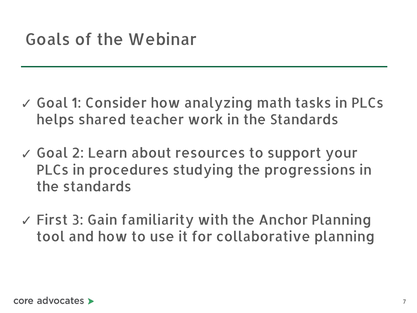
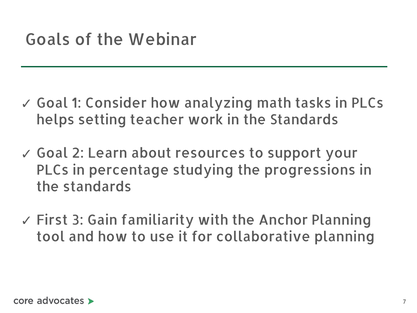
shared: shared -> setting
procedures: procedures -> percentage
